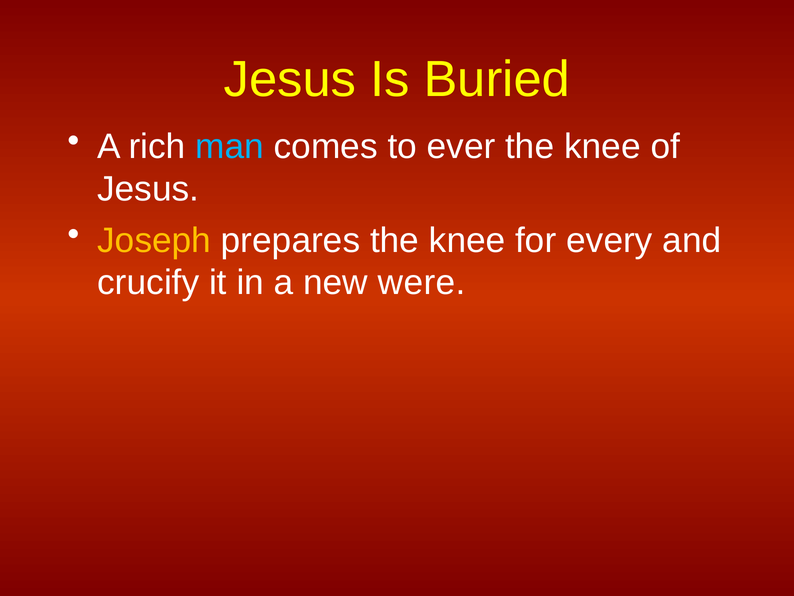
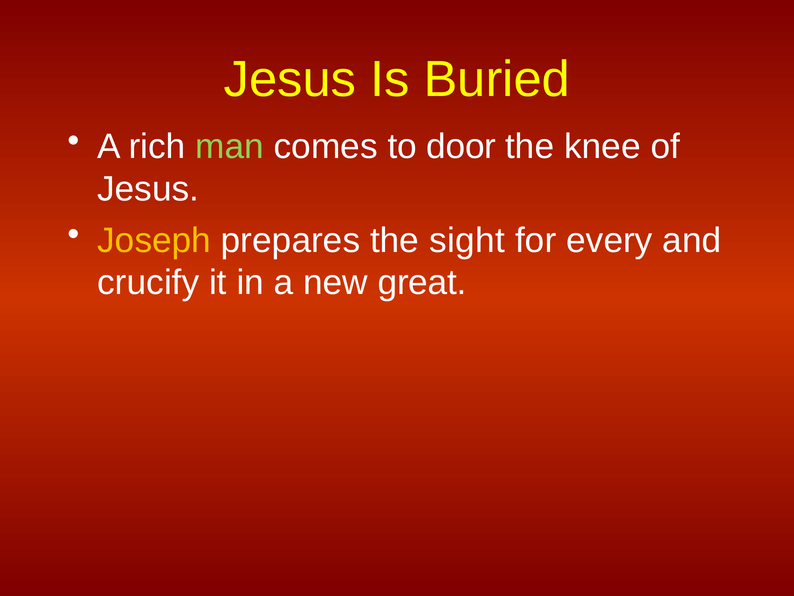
man colour: light blue -> light green
ever: ever -> door
prepares the knee: knee -> sight
were: were -> great
